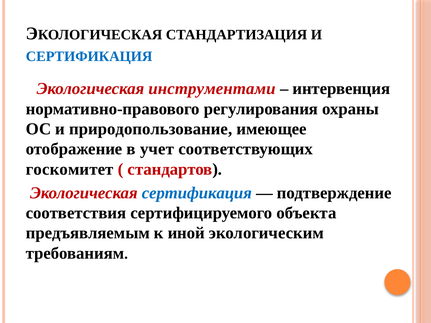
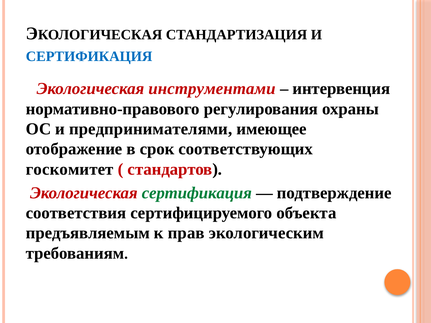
природопользование: природопользование -> предпринимателями
учет: учет -> срок
сертификация at (197, 193) colour: blue -> green
иной: иной -> прав
